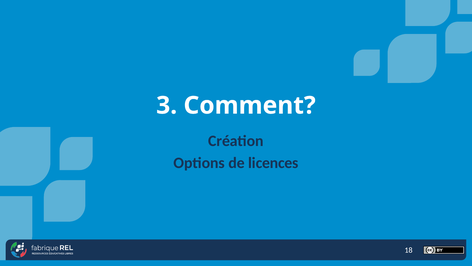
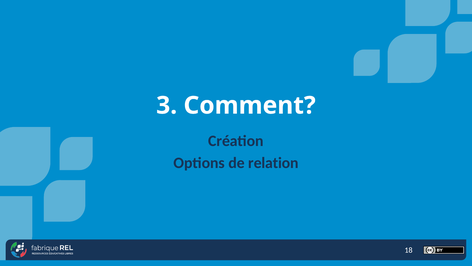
licences: licences -> relation
